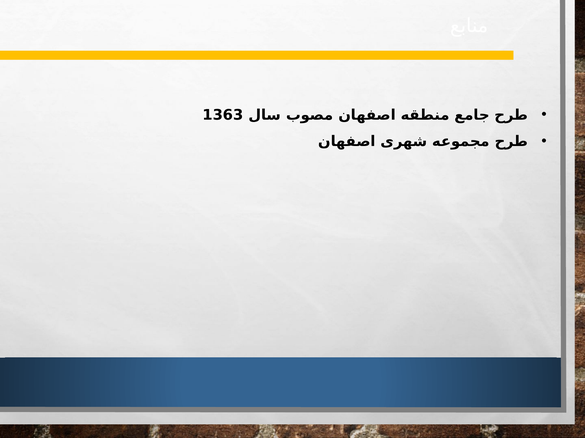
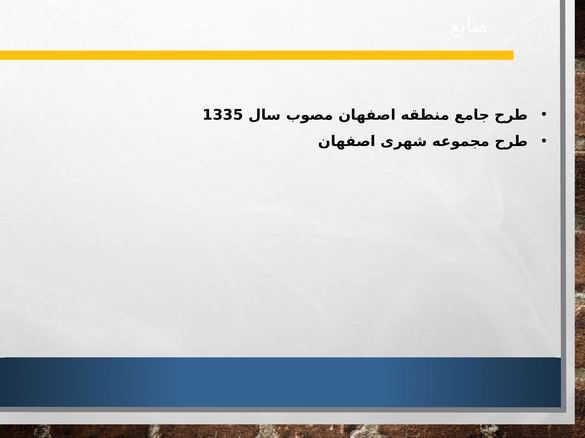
1363: 1363 -> 1335
